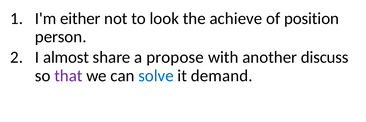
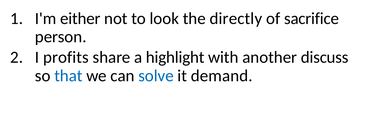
achieve: achieve -> directly
position: position -> sacrifice
almost: almost -> profits
propose: propose -> highlight
that colour: purple -> blue
